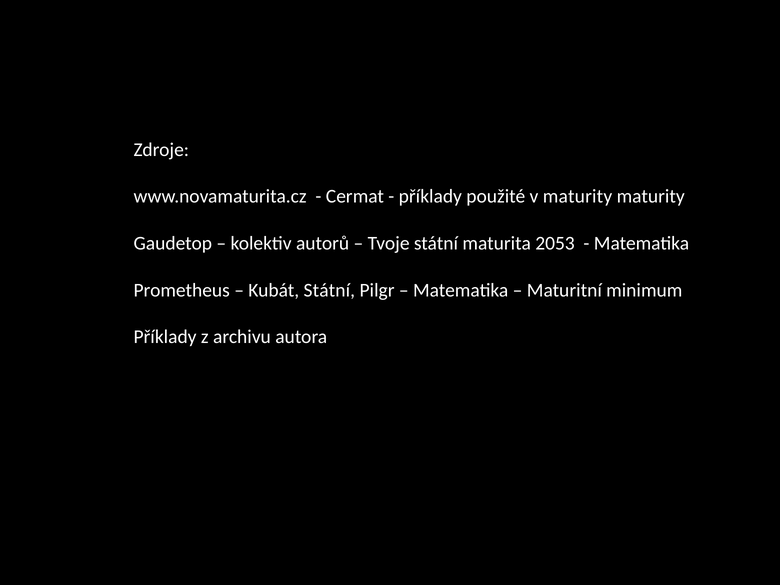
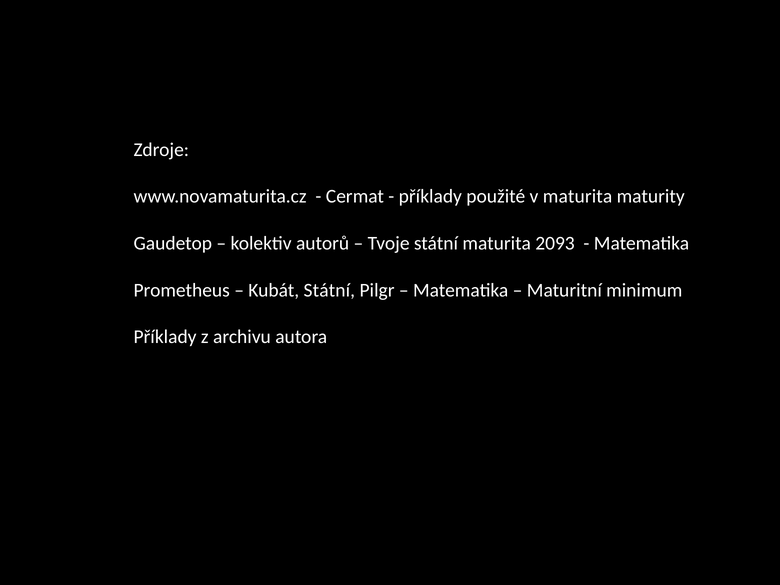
v maturity: maturity -> maturita
2053: 2053 -> 2093
